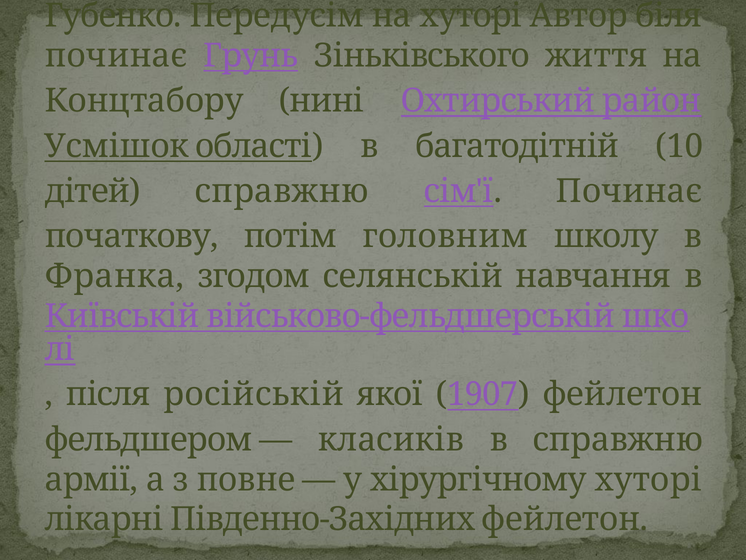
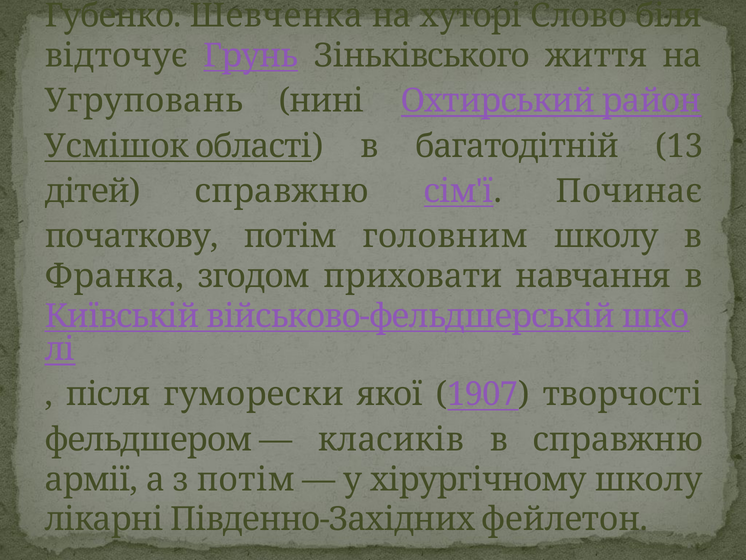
Передусім: Передусім -> Шевченка
Автор: Автор -> Слово
починає at (116, 56): починає -> відточує
Концтабору: Концтабору -> Угруповань
10: 10 -> 13
селянській: селянській -> приховати
російській: російській -> гуморески
1907 фейлетон: фейлетон -> творчості
з повне: повне -> потім
хірургічному хуторі: хуторі -> школу
